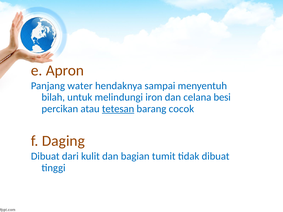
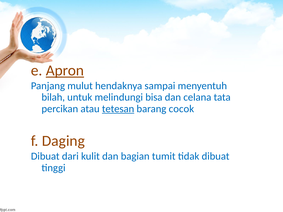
Apron underline: none -> present
water: water -> mulut
iron: iron -> bisa
besi: besi -> tata
